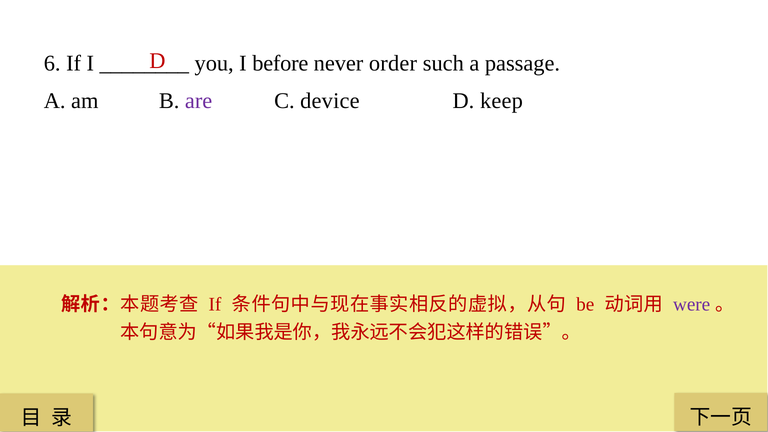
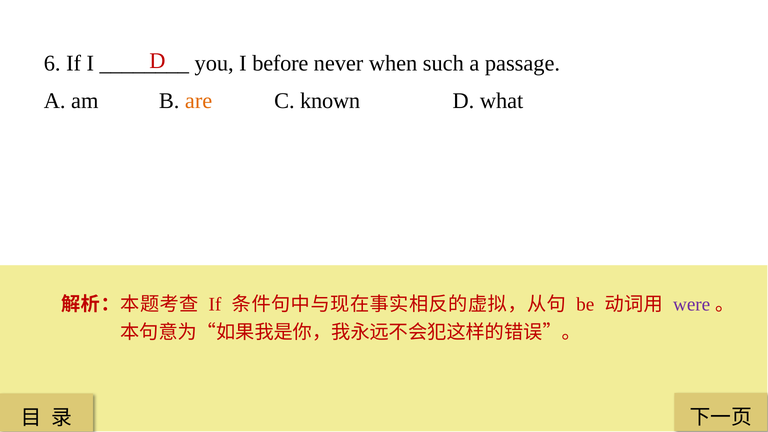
order: order -> when
are colour: purple -> orange
device: device -> known
keep: keep -> what
